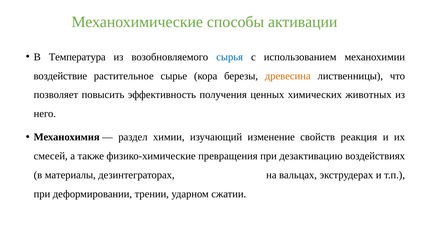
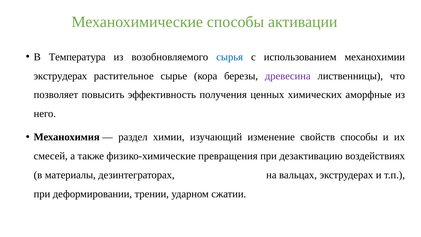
воздействие at (60, 76): воздействие -> экструдерах
древесина colour: orange -> purple
животных: животных -> аморфные
свойств реакция: реакция -> способы
